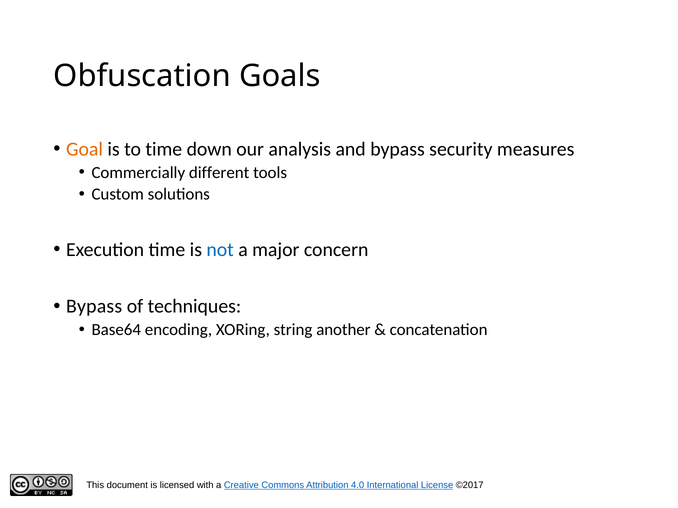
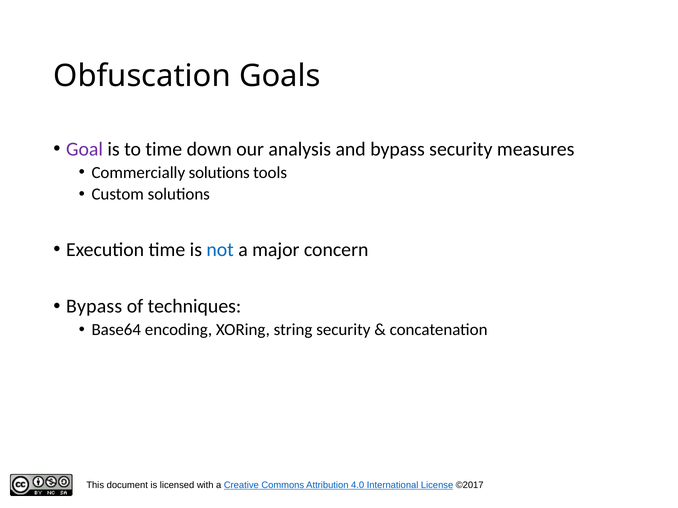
Goal colour: orange -> purple
Commercially different: different -> solutions
string another: another -> security
